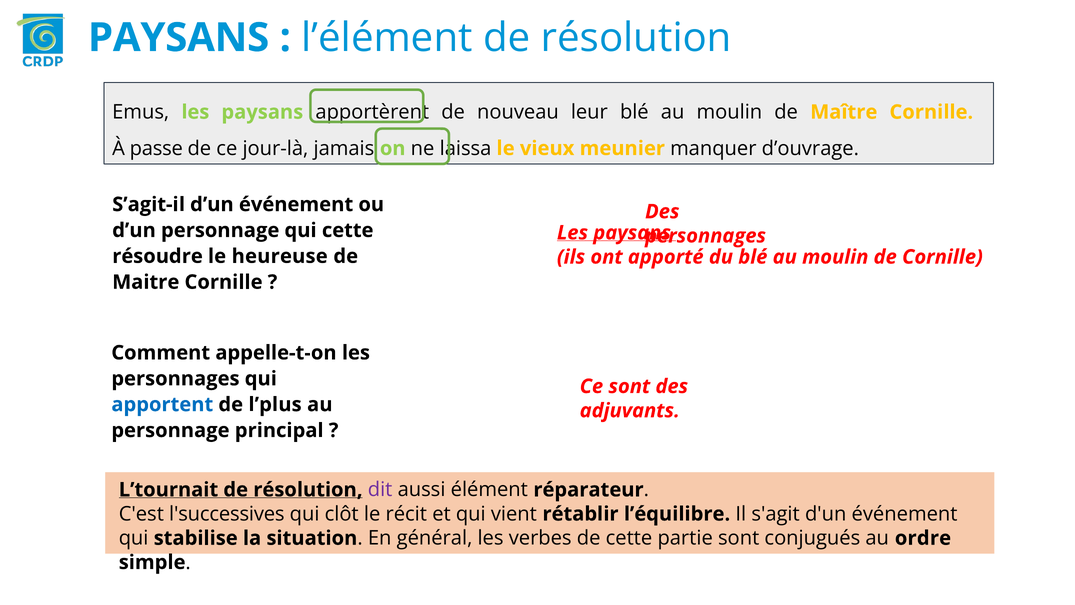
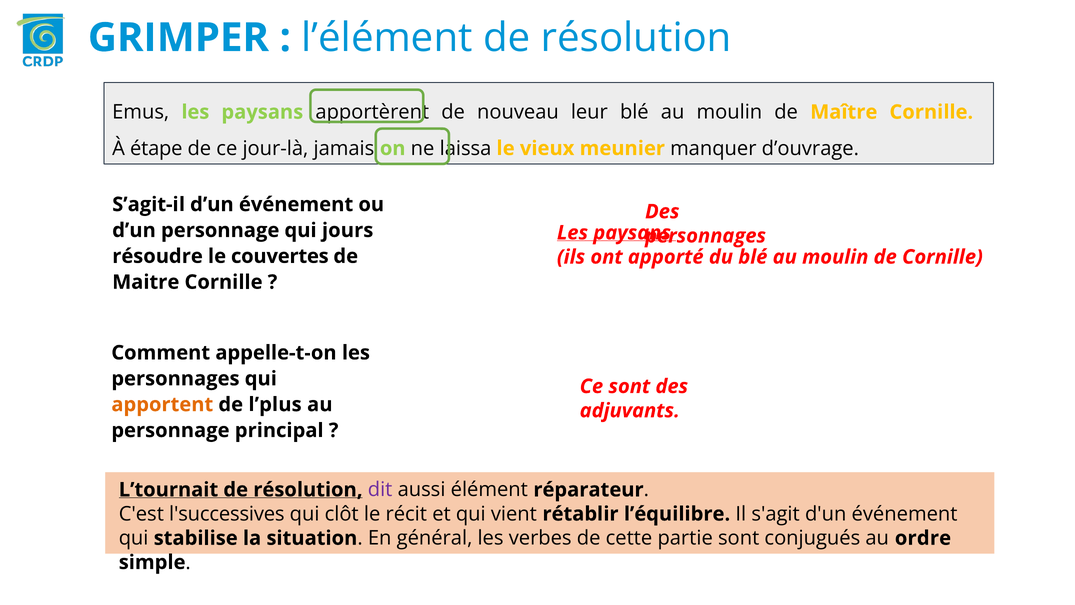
PAYSANS at (179, 38): PAYSANS -> GRIMPER
passe: passe -> étape
qui cette: cette -> jours
heureuse: heureuse -> couvertes
apportent colour: blue -> orange
